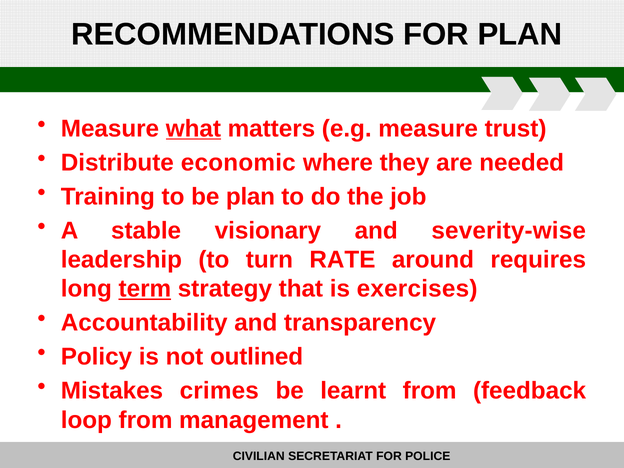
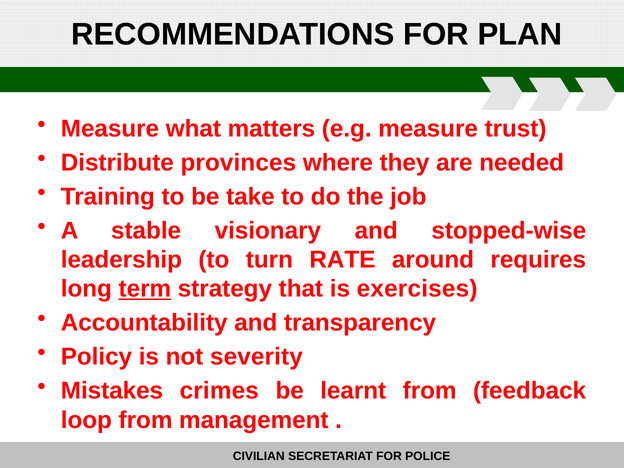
what underline: present -> none
economic: economic -> provinces
be plan: plan -> take
severity-wise: severity-wise -> stopped-wise
outlined: outlined -> severity
